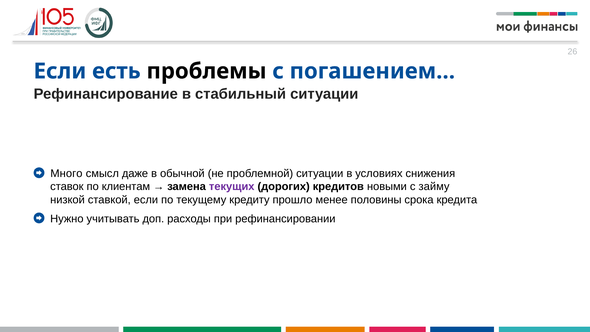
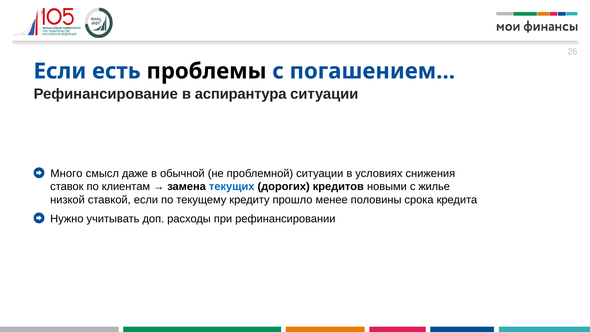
стабильный: стабильный -> аспирантура
текущих colour: purple -> blue
займу: займу -> жилье
